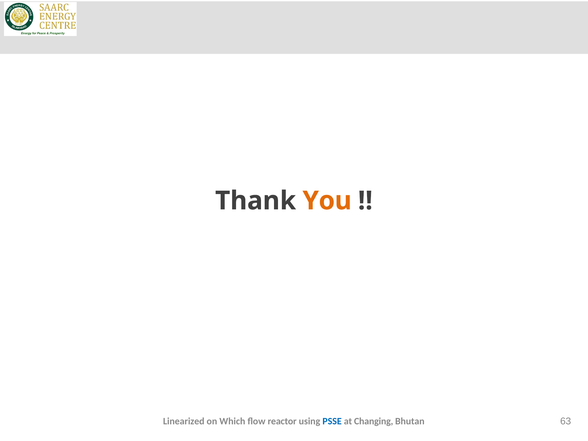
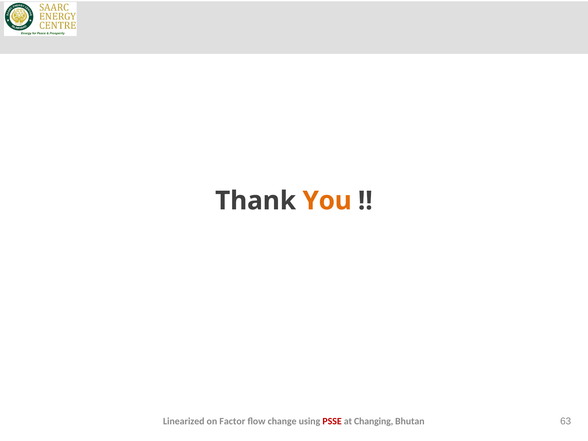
Which: Which -> Factor
reactor: reactor -> change
PSSE colour: blue -> red
